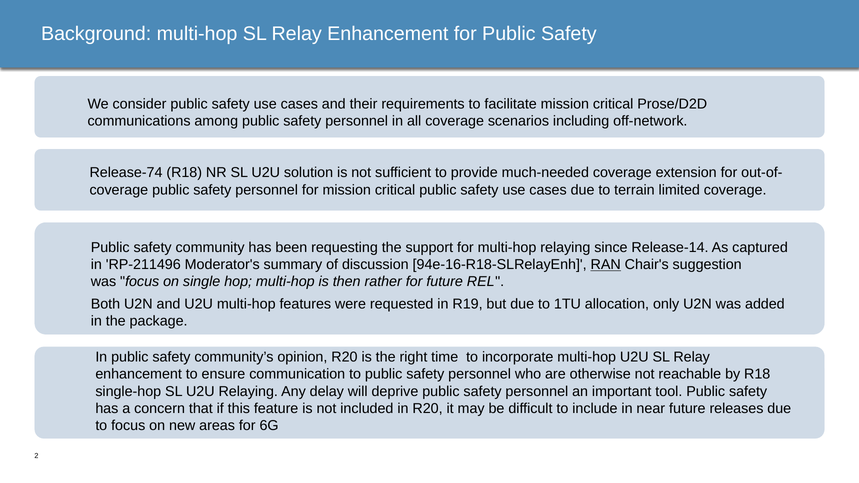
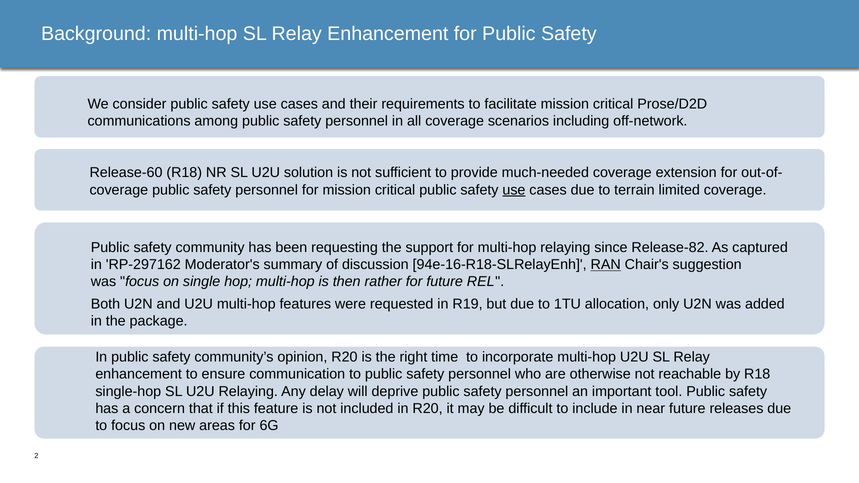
Release-74: Release-74 -> Release-60
use at (514, 190) underline: none -> present
Release-14: Release-14 -> Release-82
RP-211496: RP-211496 -> RP-297162
